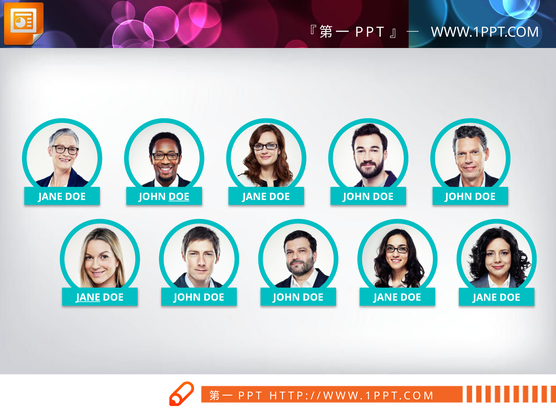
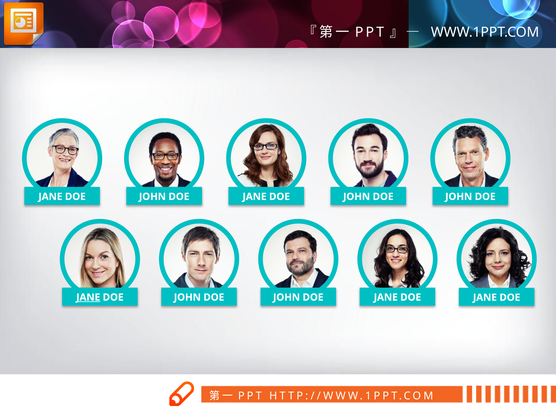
DOE at (179, 197) underline: present -> none
